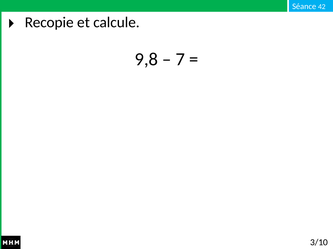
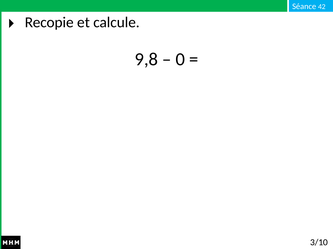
7: 7 -> 0
